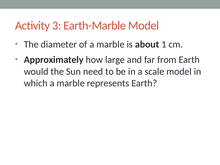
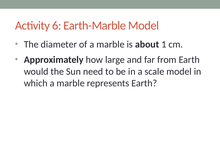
3: 3 -> 6
